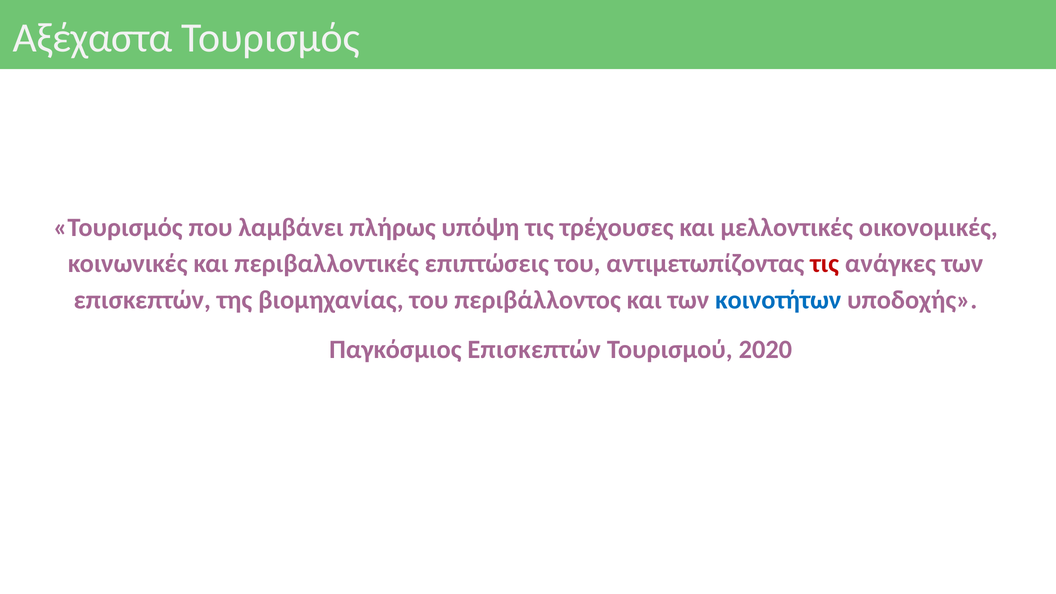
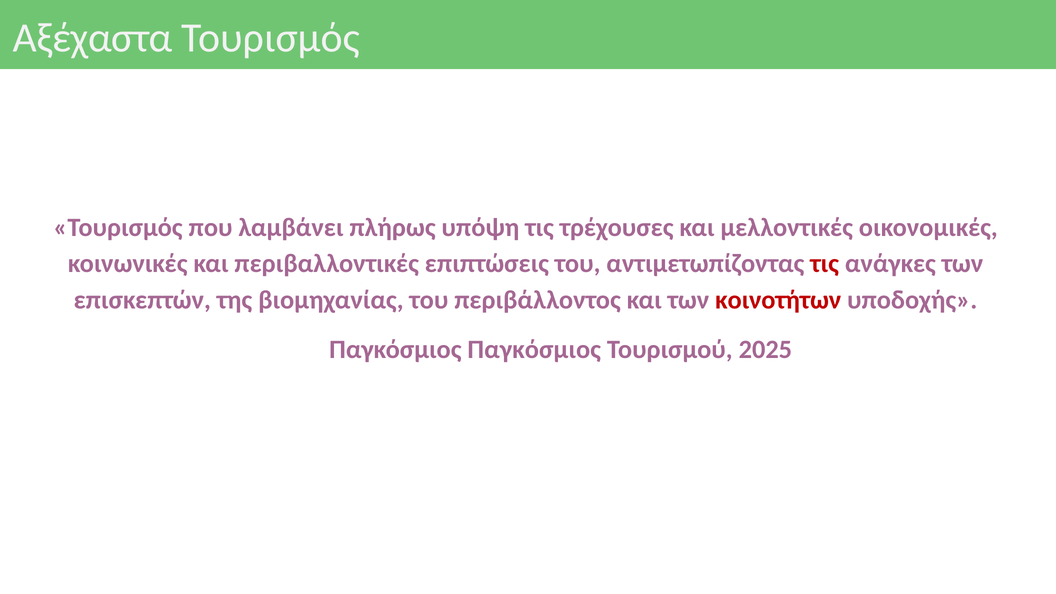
κοινοτήτων colour: blue -> red
Παγκόσμιος Επισκεπτών: Επισκεπτών -> Παγκόσμιος
2020: 2020 -> 2025
